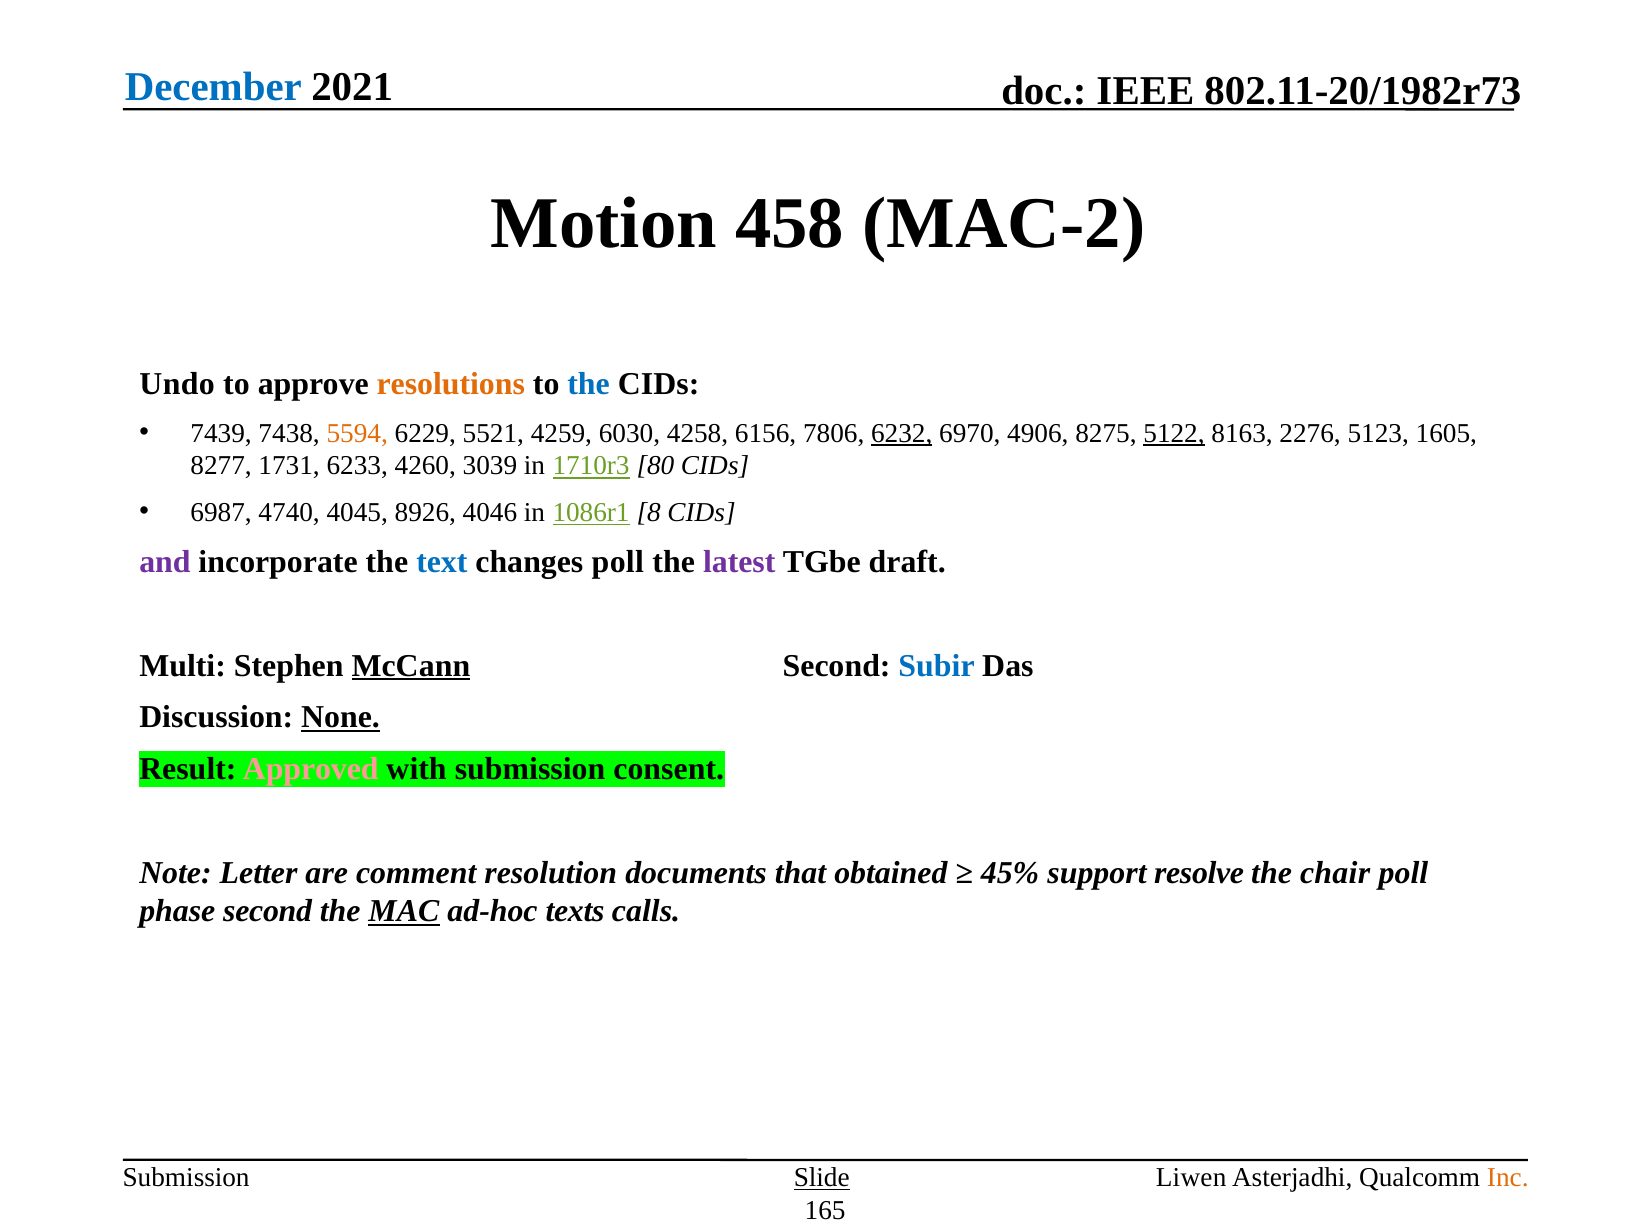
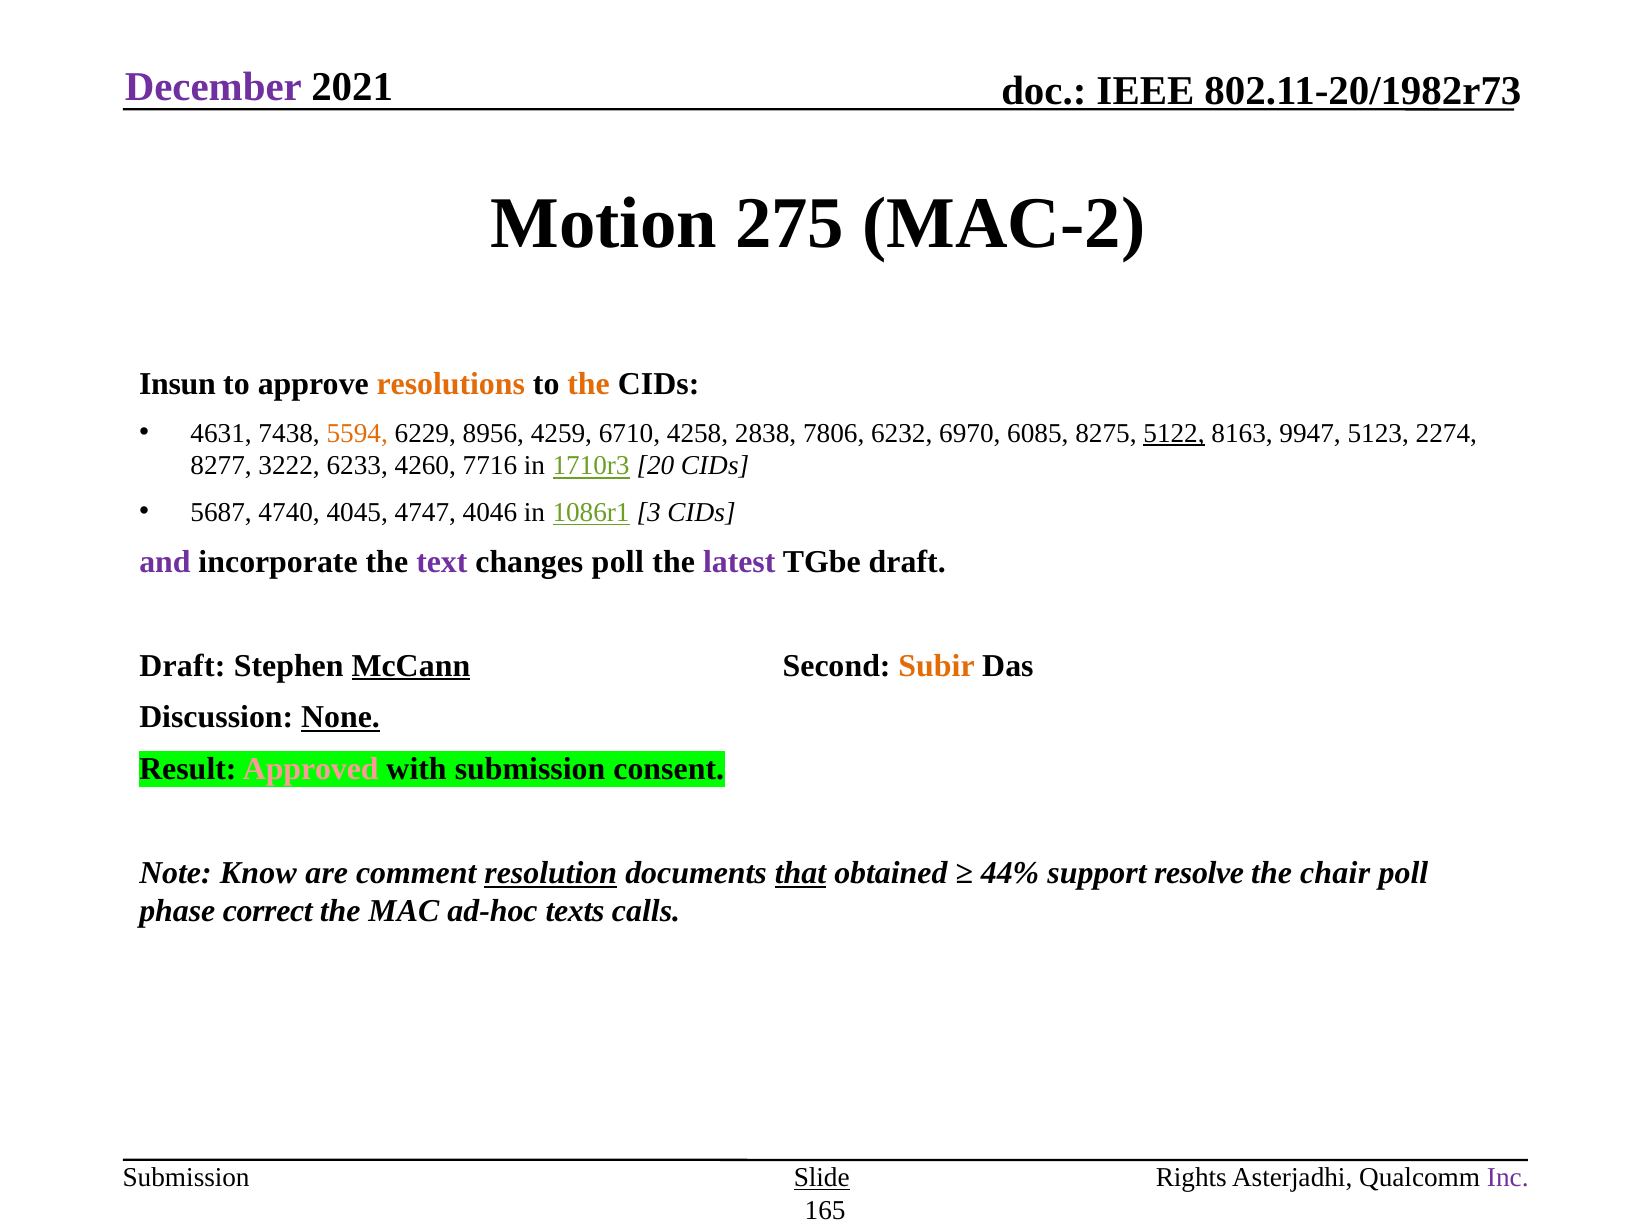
December colour: blue -> purple
458: 458 -> 275
Undo: Undo -> Insun
the at (589, 384) colour: blue -> orange
7439: 7439 -> 4631
5521: 5521 -> 8956
6030: 6030 -> 6710
6156: 6156 -> 2838
6232 underline: present -> none
4906: 4906 -> 6085
2276: 2276 -> 9947
1605: 1605 -> 2274
1731: 1731 -> 3222
3039: 3039 -> 7716
80: 80 -> 20
6987: 6987 -> 5687
8926: 8926 -> 4747
8: 8 -> 3
text colour: blue -> purple
Multi at (183, 665): Multi -> Draft
Subir colour: blue -> orange
Letter: Letter -> Know
resolution underline: none -> present
that underline: none -> present
45%: 45% -> 44%
phase second: second -> correct
MAC underline: present -> none
Liwen: Liwen -> Rights
Inc colour: orange -> purple
